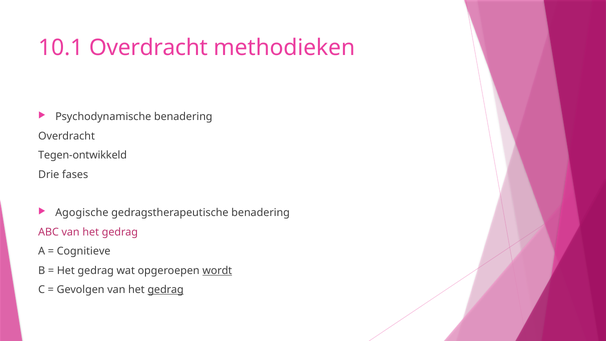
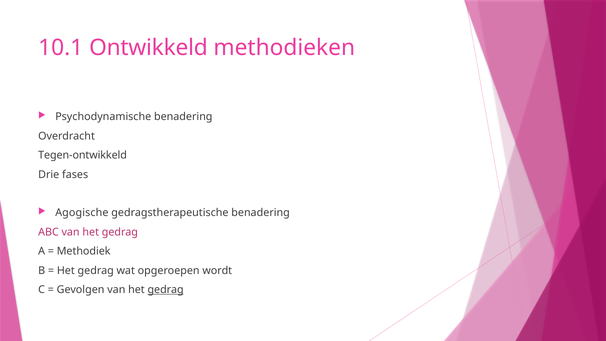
10.1 Overdracht: Overdracht -> Ontwikkeld
Cognitieve: Cognitieve -> Methodiek
wordt underline: present -> none
